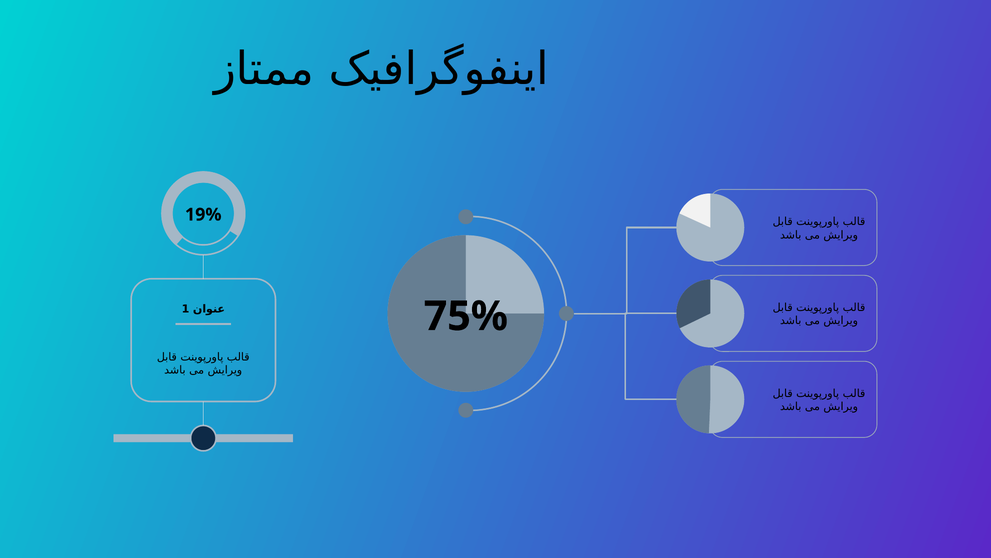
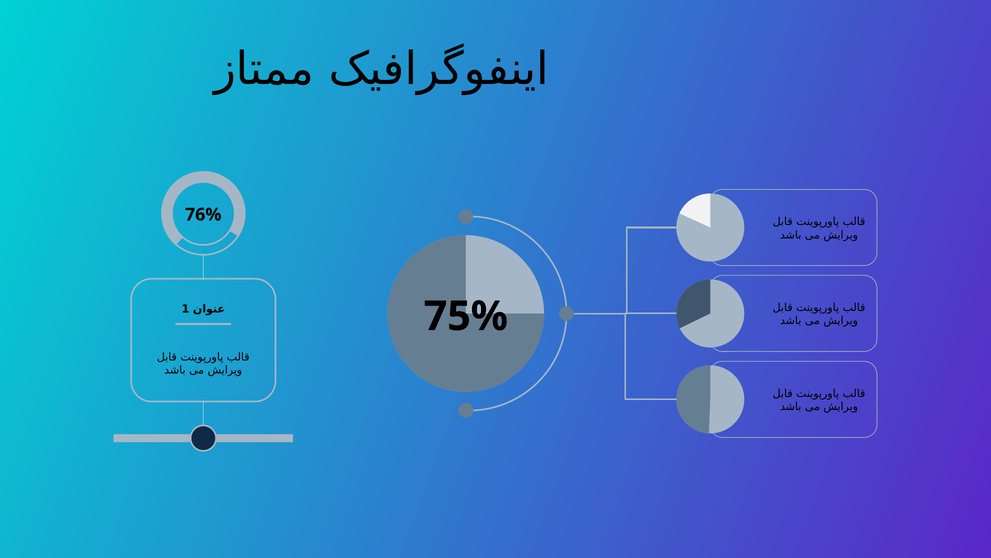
19%: 19% -> 76%
